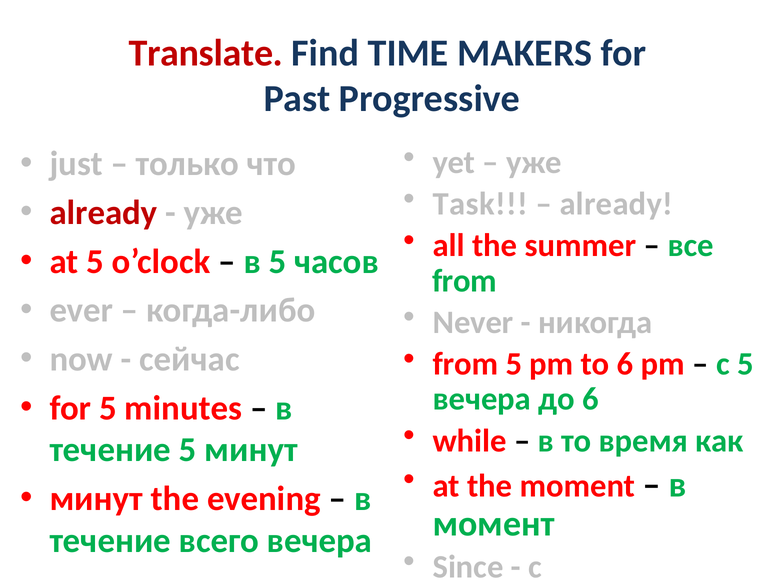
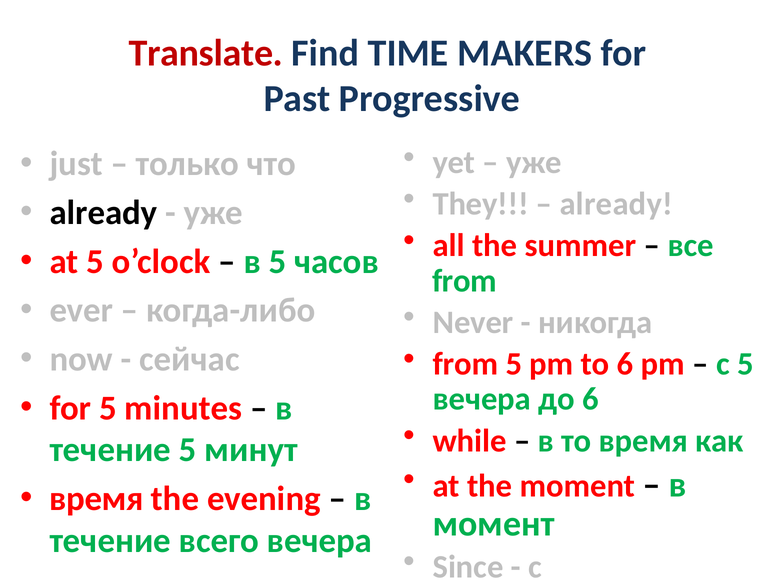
Task: Task -> They
already at (103, 213) colour: red -> black
минут at (96, 499): минут -> время
